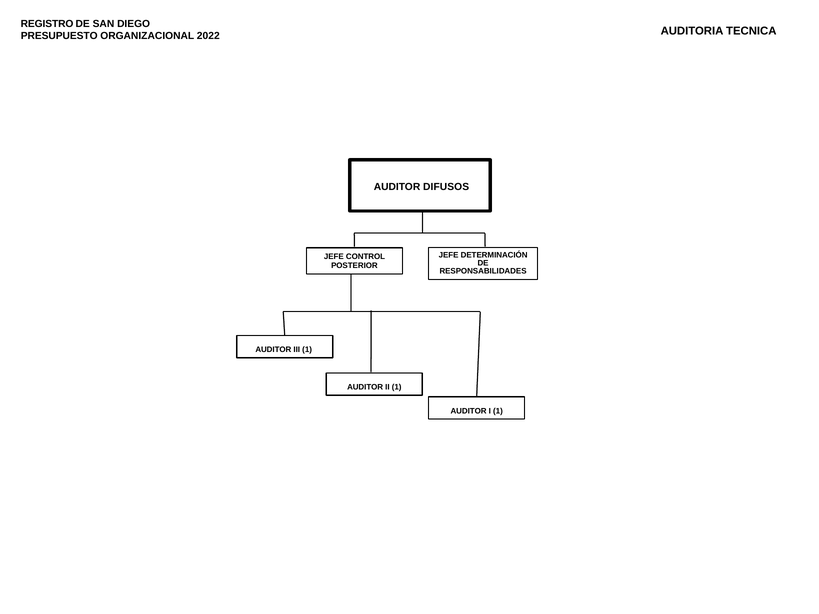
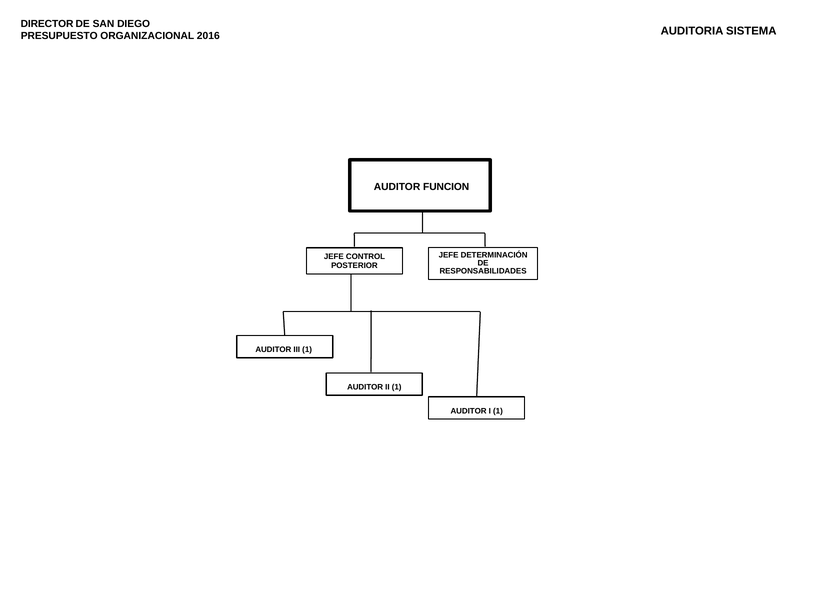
REGISTRO: REGISTRO -> DIRECTOR
2022: 2022 -> 2016
TECNICA: TECNICA -> SISTEMA
DIFUSOS: DIFUSOS -> FUNCION
